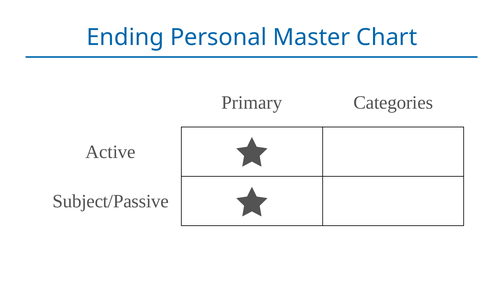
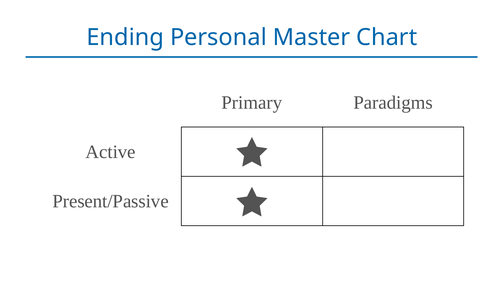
Categories: Categories -> Paradigms
Subject/Passive: Subject/Passive -> Present/Passive
